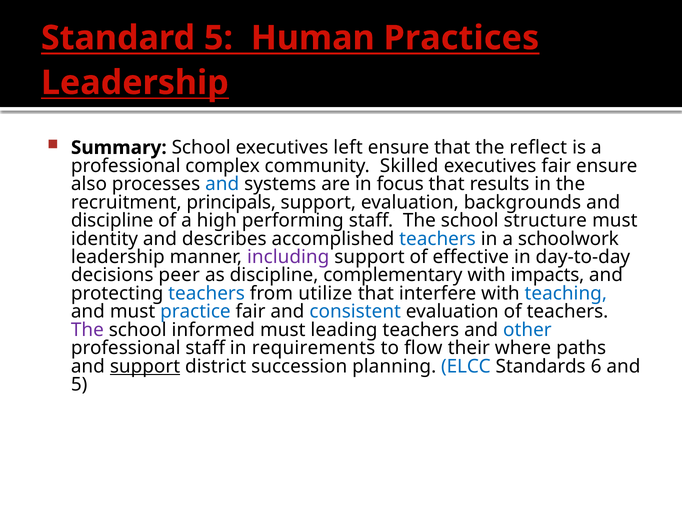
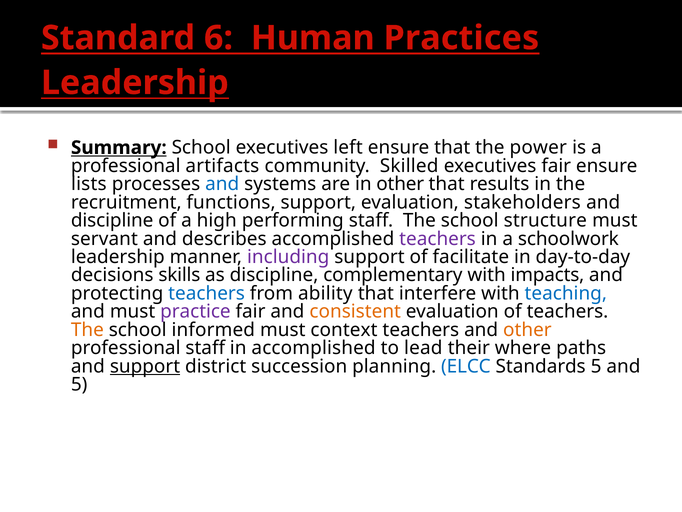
Standard 5: 5 -> 6
Summary underline: none -> present
reflect: reflect -> power
complex: complex -> artifacts
also: also -> lists
in focus: focus -> other
principals: principals -> functions
backgrounds: backgrounds -> stakeholders
identity: identity -> servant
teachers at (438, 239) colour: blue -> purple
effective: effective -> facilitate
peer: peer -> skills
utilize: utilize -> ability
practice colour: blue -> purple
consistent colour: blue -> orange
The at (87, 330) colour: purple -> orange
leading: leading -> context
other at (527, 330) colour: blue -> orange
in requirements: requirements -> accomplished
flow: flow -> lead
Standards 6: 6 -> 5
